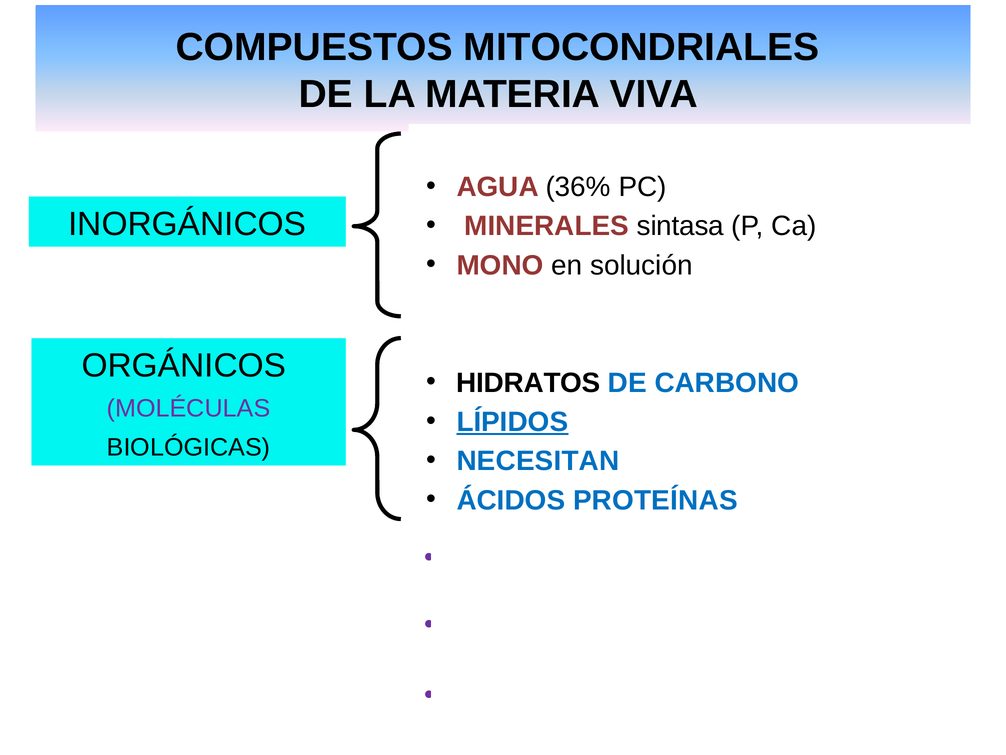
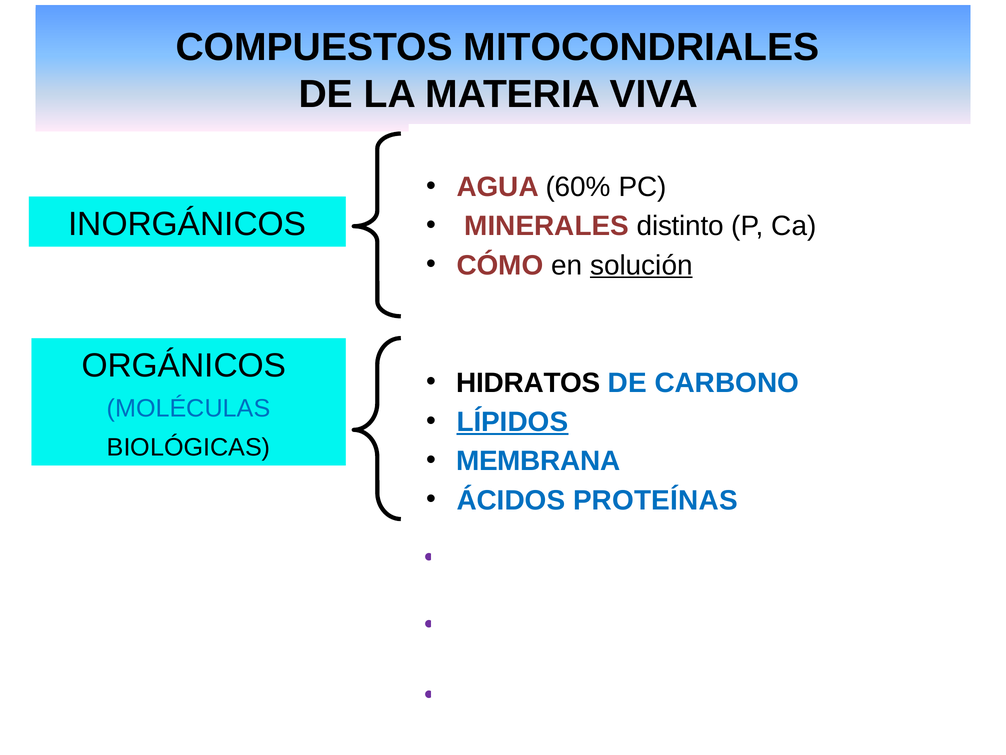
36%: 36% -> 60%
sintasa: sintasa -> distinto
MONO: MONO -> CÓMO
solución underline: none -> present
MOLÉCULAS colour: purple -> blue
NECESITAN: NECESITAN -> MEMBRANA
